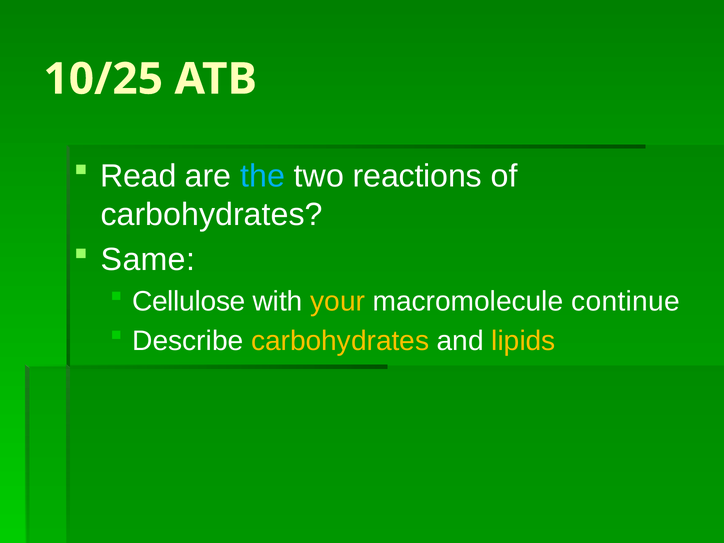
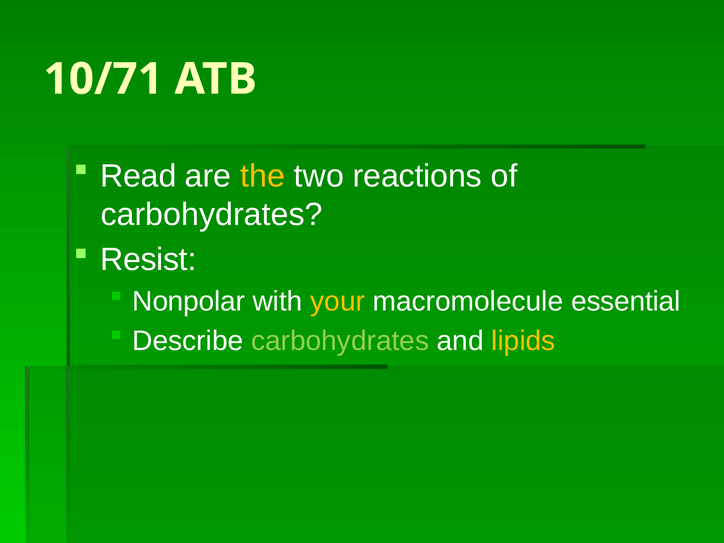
10/25: 10/25 -> 10/71
the colour: light blue -> yellow
Same: Same -> Resist
Cellulose: Cellulose -> Nonpolar
continue: continue -> essential
carbohydrates at (340, 341) colour: yellow -> light green
